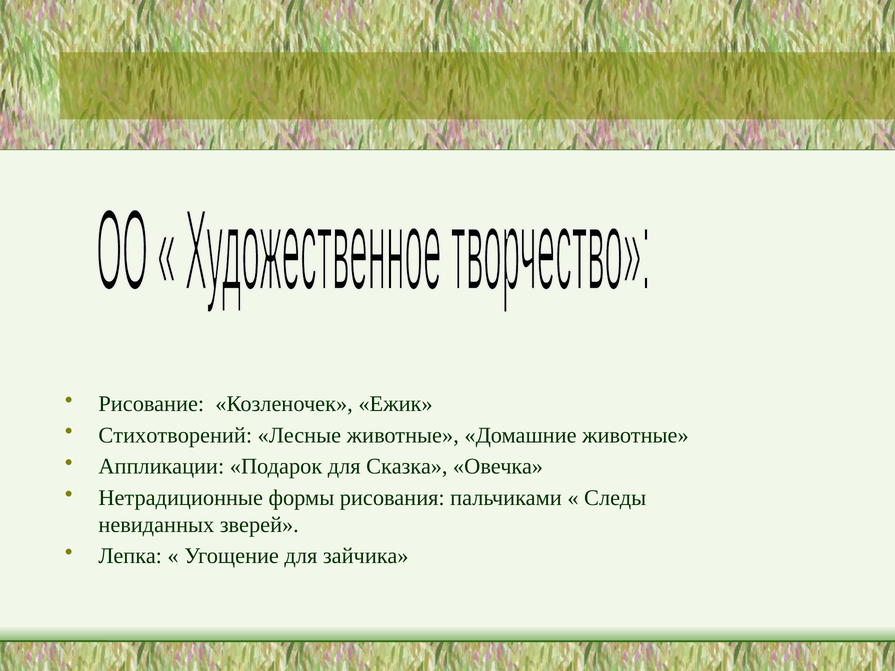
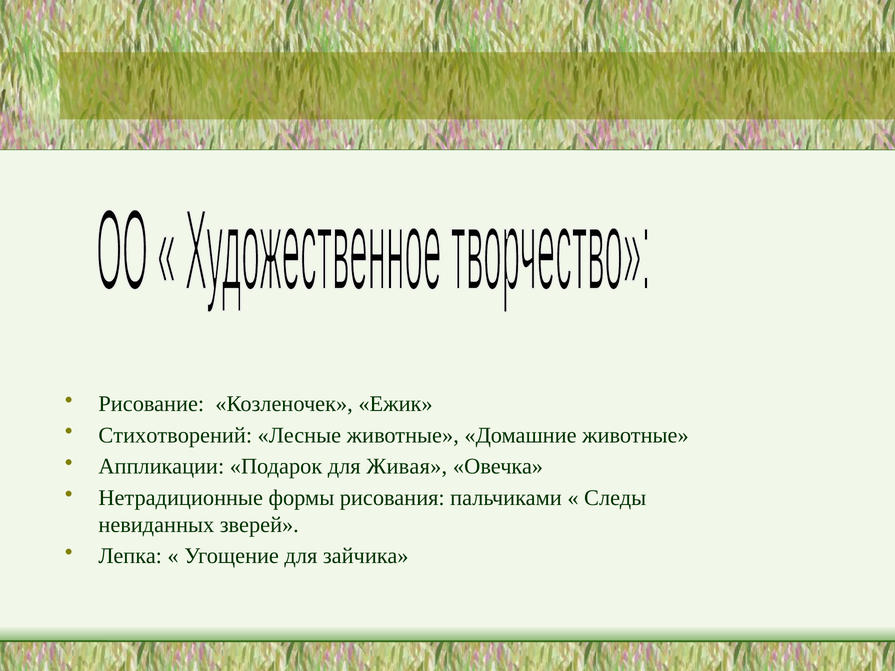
Сказка: Сказка -> Живая
